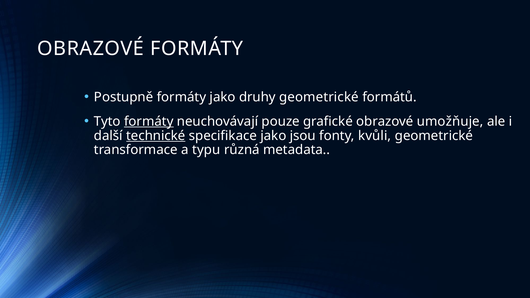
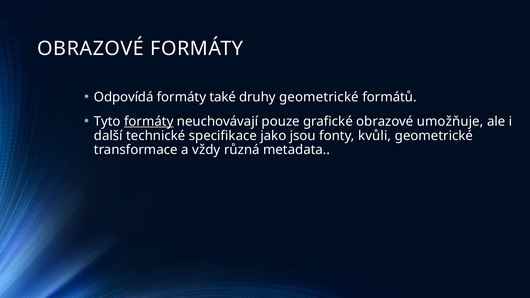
Postupně: Postupně -> Odpovídá
formáty jako: jako -> také
technické underline: present -> none
typu: typu -> vždy
